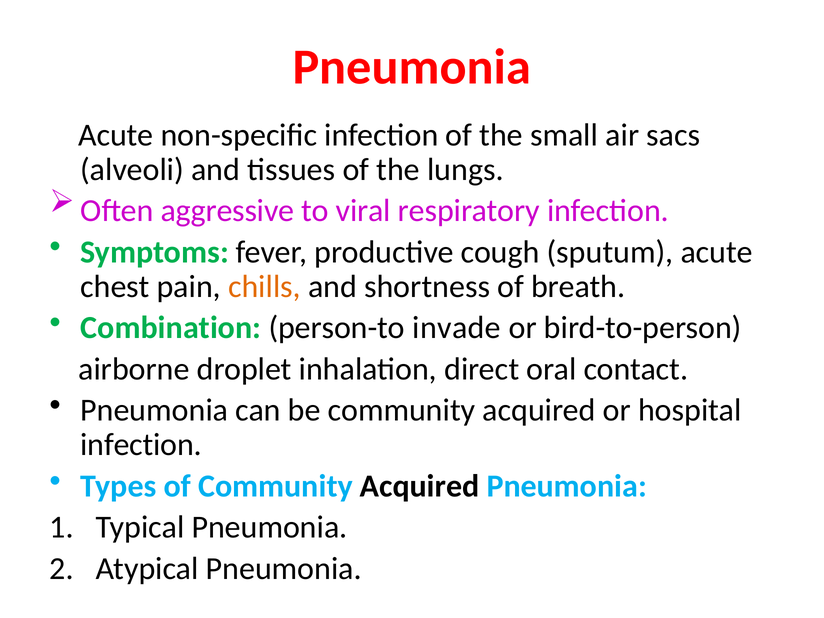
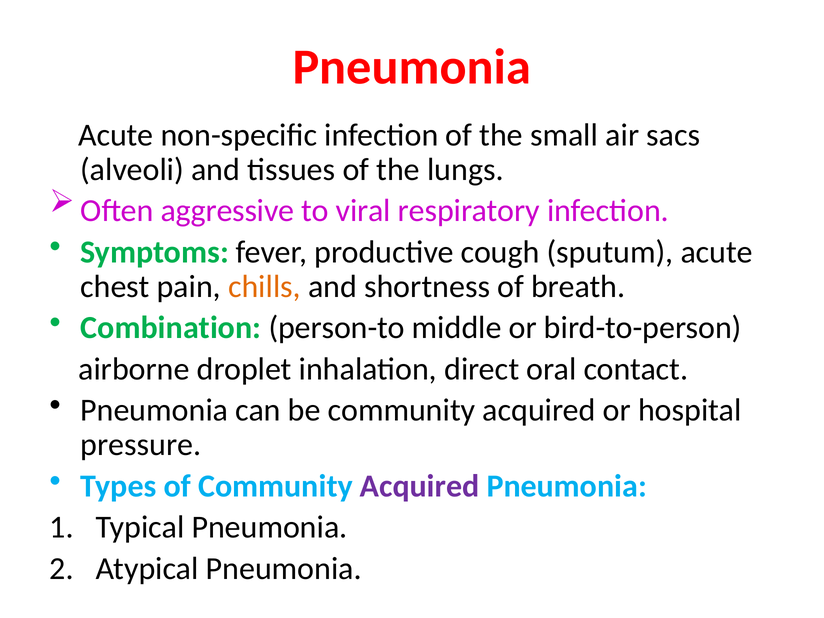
invade: invade -> middle
infection at (141, 445): infection -> pressure
Acquired at (420, 486) colour: black -> purple
